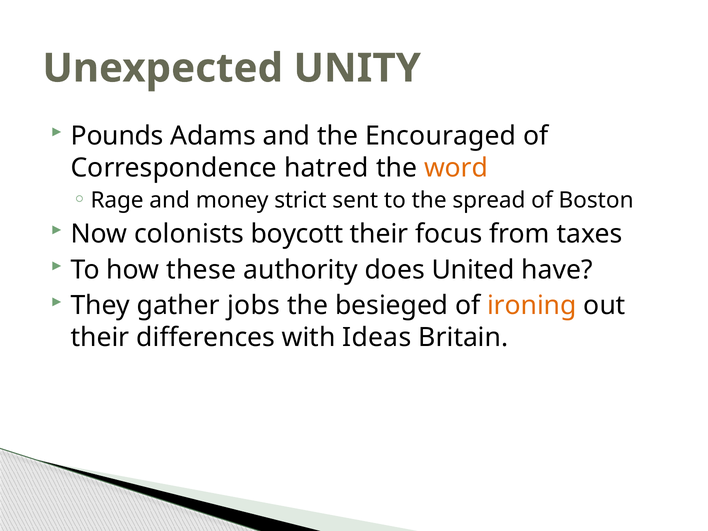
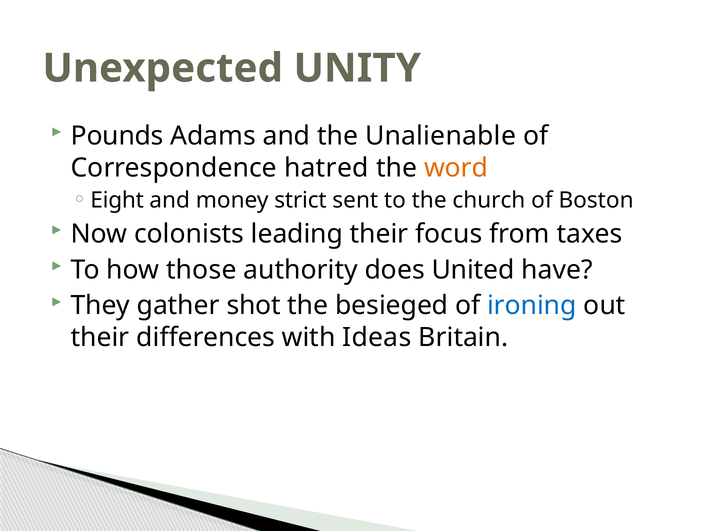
Encouraged: Encouraged -> Unalienable
Rage: Rage -> Eight
spread: spread -> church
boycott: boycott -> leading
these: these -> those
jobs: jobs -> shot
ironing colour: orange -> blue
